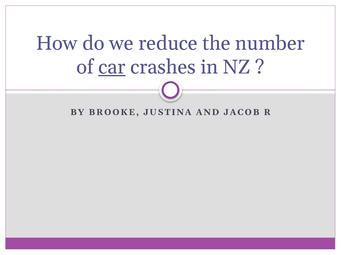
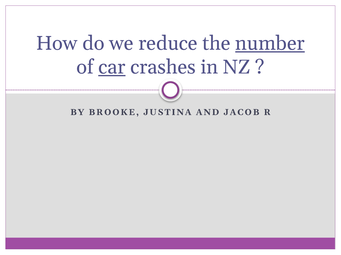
number underline: none -> present
